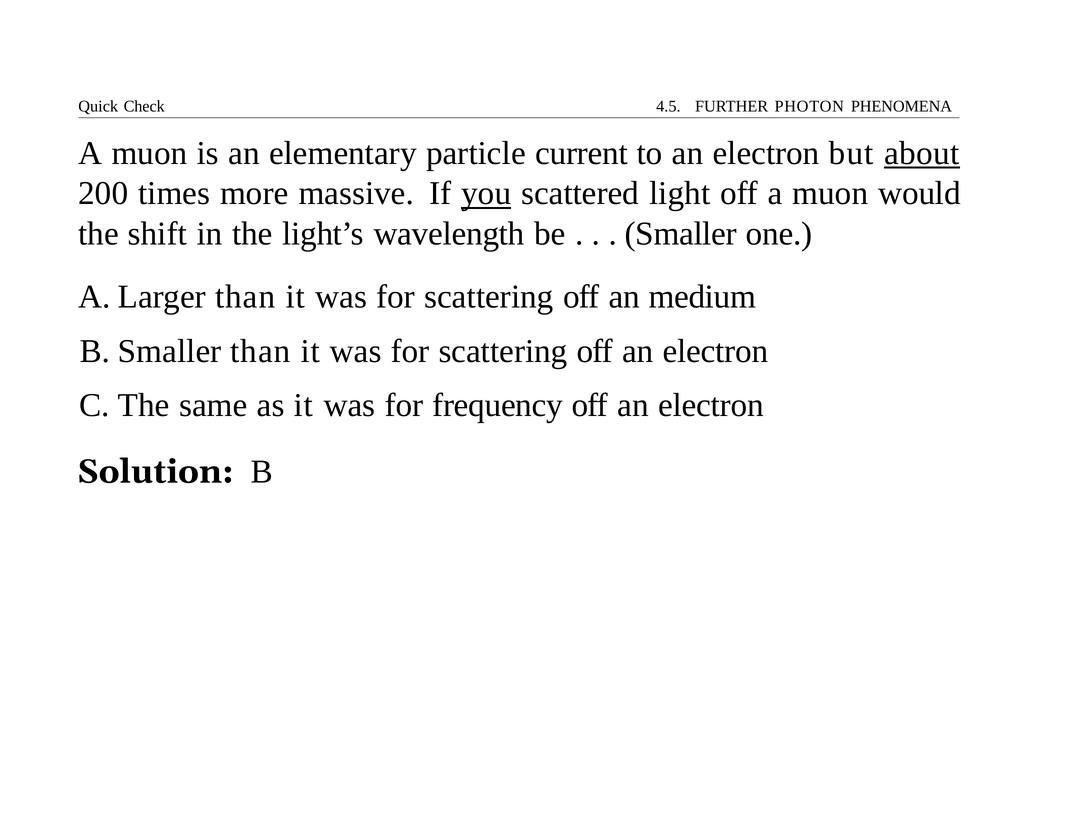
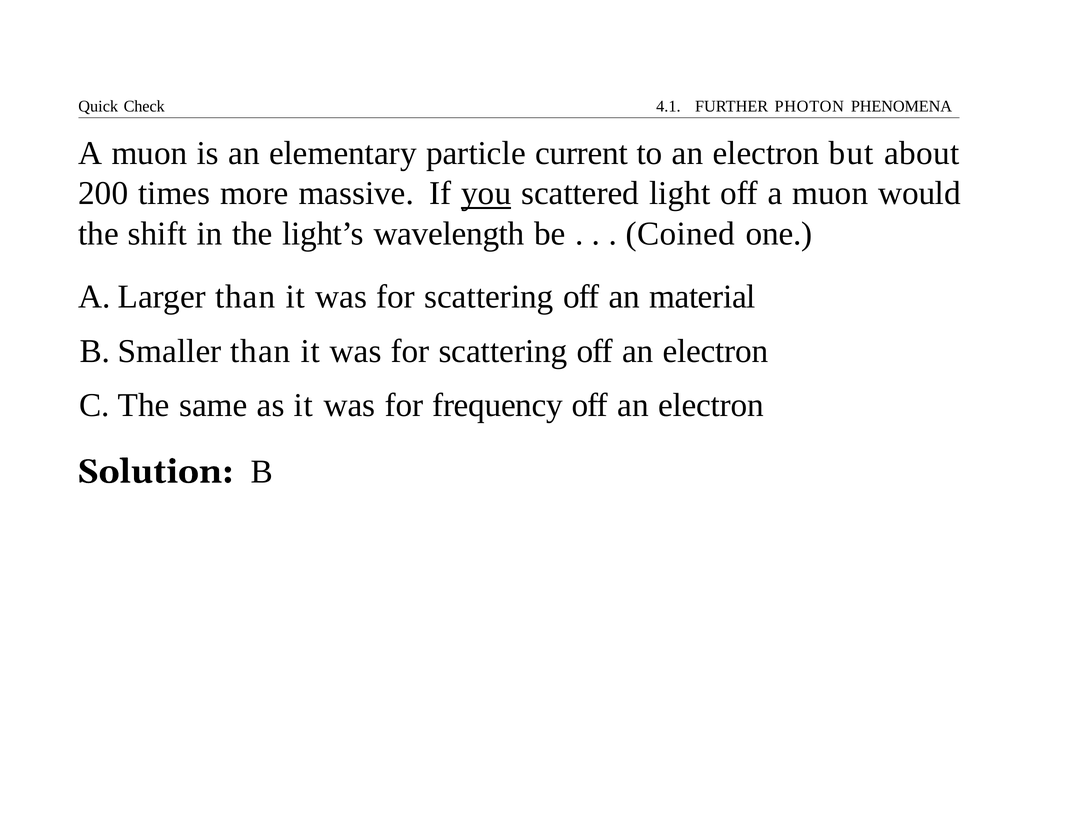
4.5: 4.5 -> 4.1
about underline: present -> none
Smaller: Smaller -> Coined
medium: medium -> material
